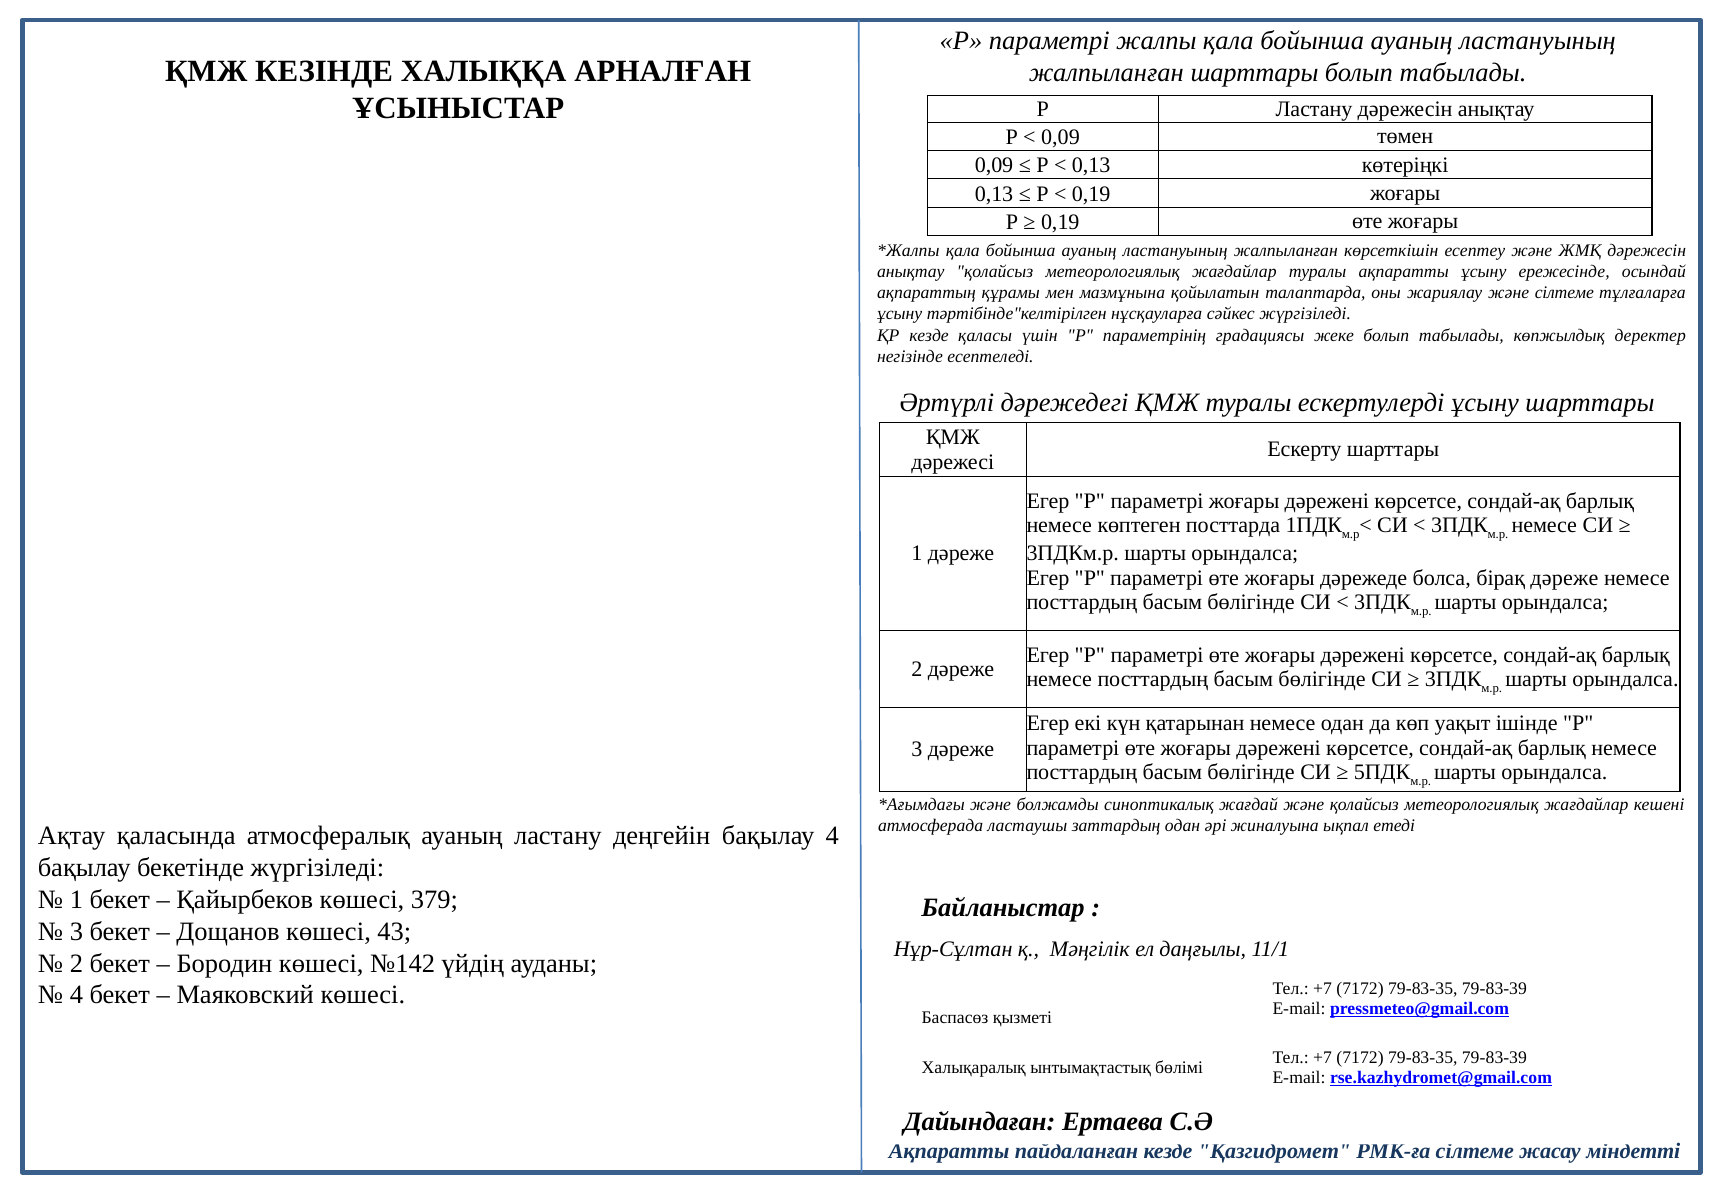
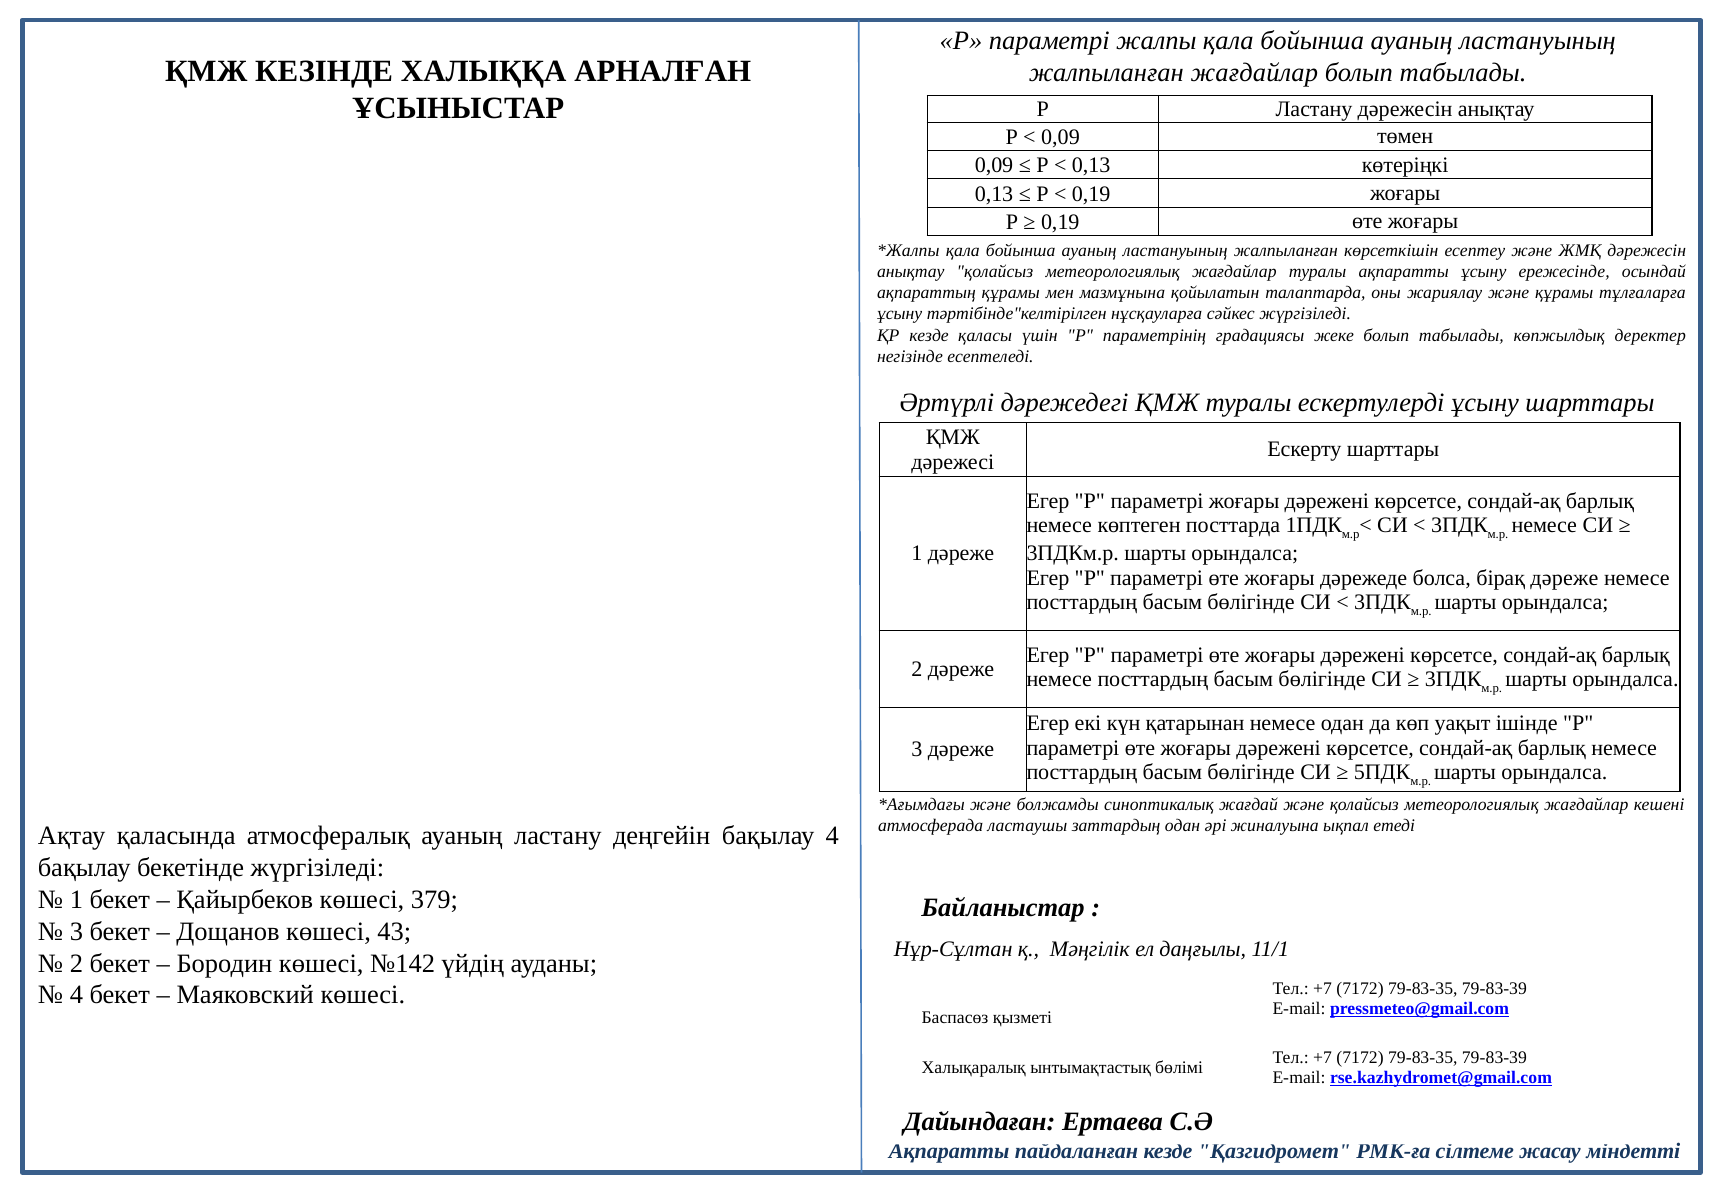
жалпыланған шарттары: шарттары -> жағдайлар
және сілтеме: сілтеме -> құрамы
